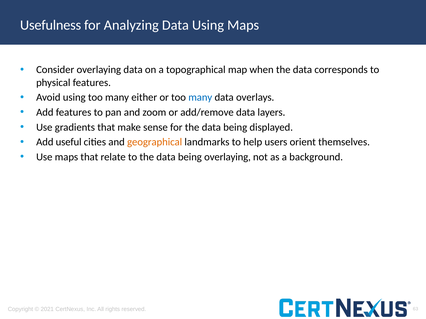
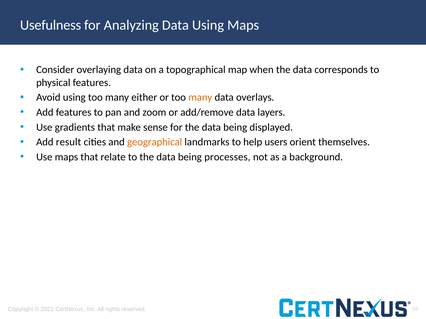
many at (200, 98) colour: blue -> orange
useful: useful -> result
being overlaying: overlaying -> processes
